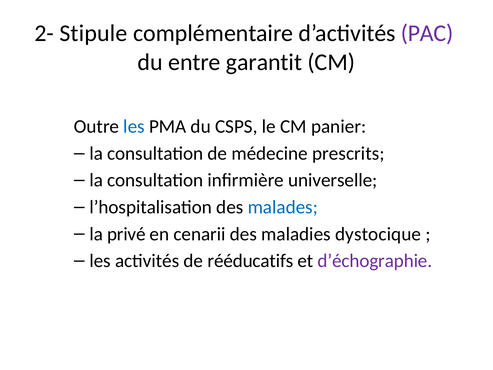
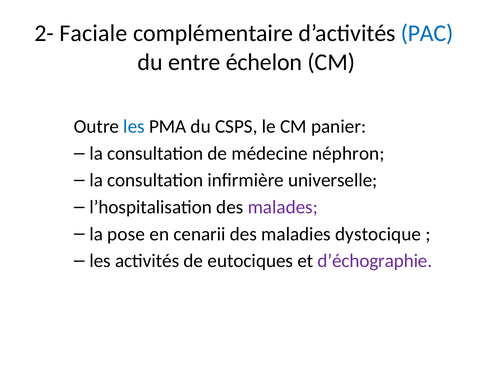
Stipule: Stipule -> Faciale
PAC colour: purple -> blue
garantit: garantit -> échelon
prescrits: prescrits -> néphron
malades colour: blue -> purple
privé: privé -> pose
rééducatifs: rééducatifs -> eutociques
